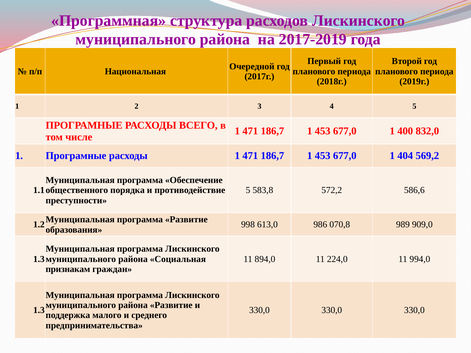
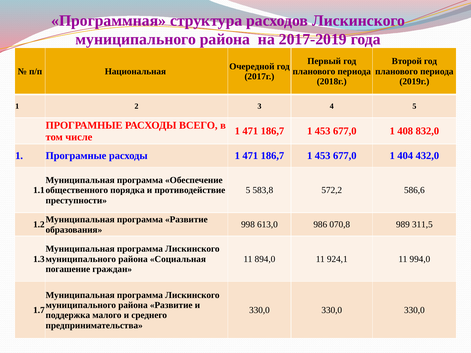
400: 400 -> 408
569,2: 569,2 -> 432,0
909,0: 909,0 -> 311,5
224,0: 224,0 -> 924,1
признакам: признакам -> погашение
1.3 at (39, 310): 1.3 -> 1.7
